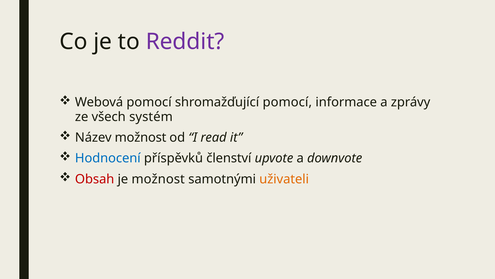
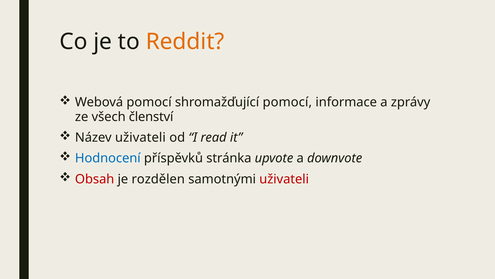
Reddit colour: purple -> orange
systém: systém -> členství
Název možnost: možnost -> uživateli
členství: členství -> stránka
je možnost: možnost -> rozdělen
uživateli at (284, 179) colour: orange -> red
